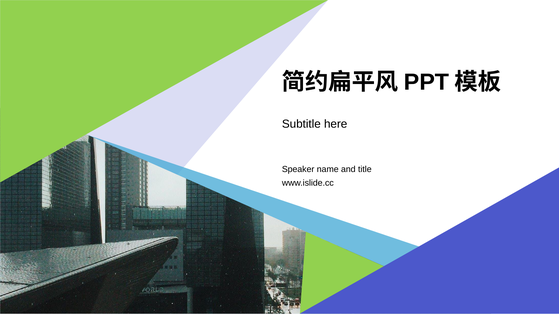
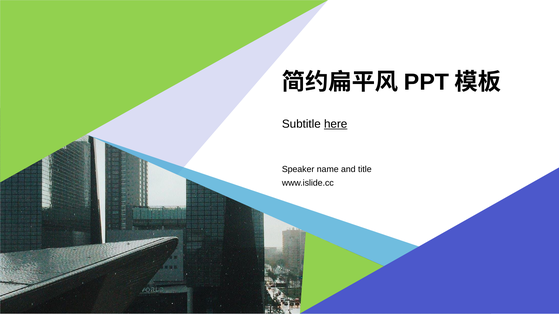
here underline: none -> present
